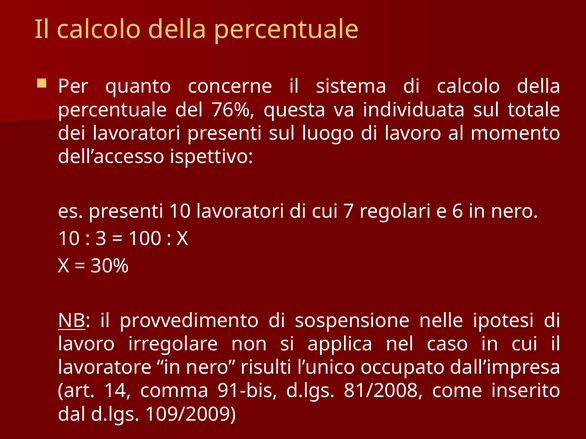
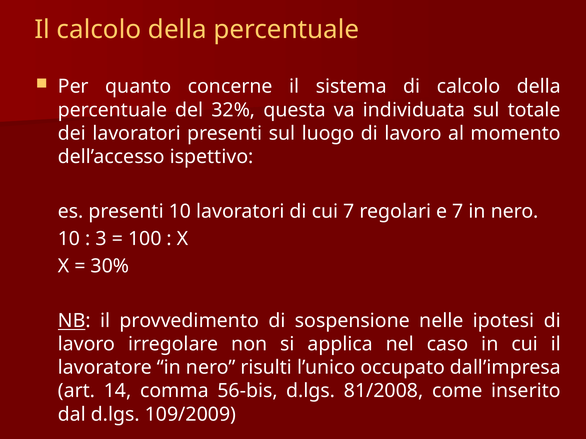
76%: 76% -> 32%
e 6: 6 -> 7
91-bis: 91-bis -> 56-bis
